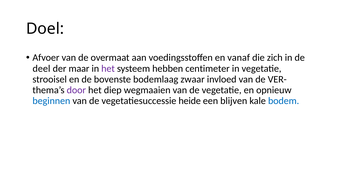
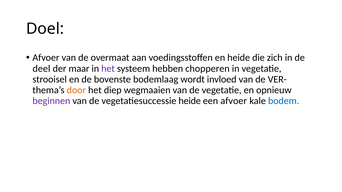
en vanaf: vanaf -> heide
centimeter: centimeter -> chopperen
zwaar: zwaar -> wordt
door colour: purple -> orange
beginnen colour: blue -> purple
een blijven: blijven -> afvoer
